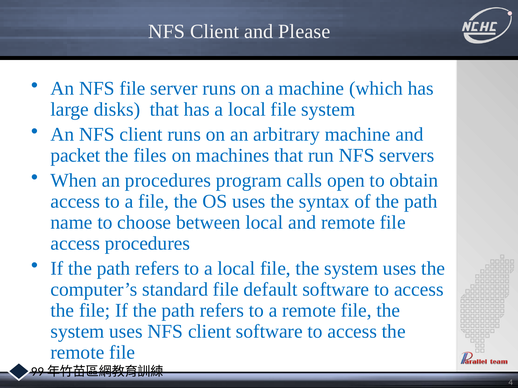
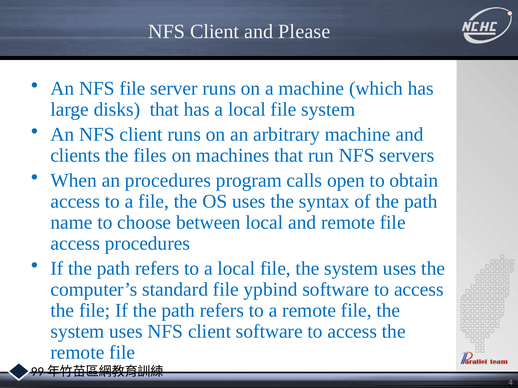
packet: packet -> clients
default: default -> ypbind
